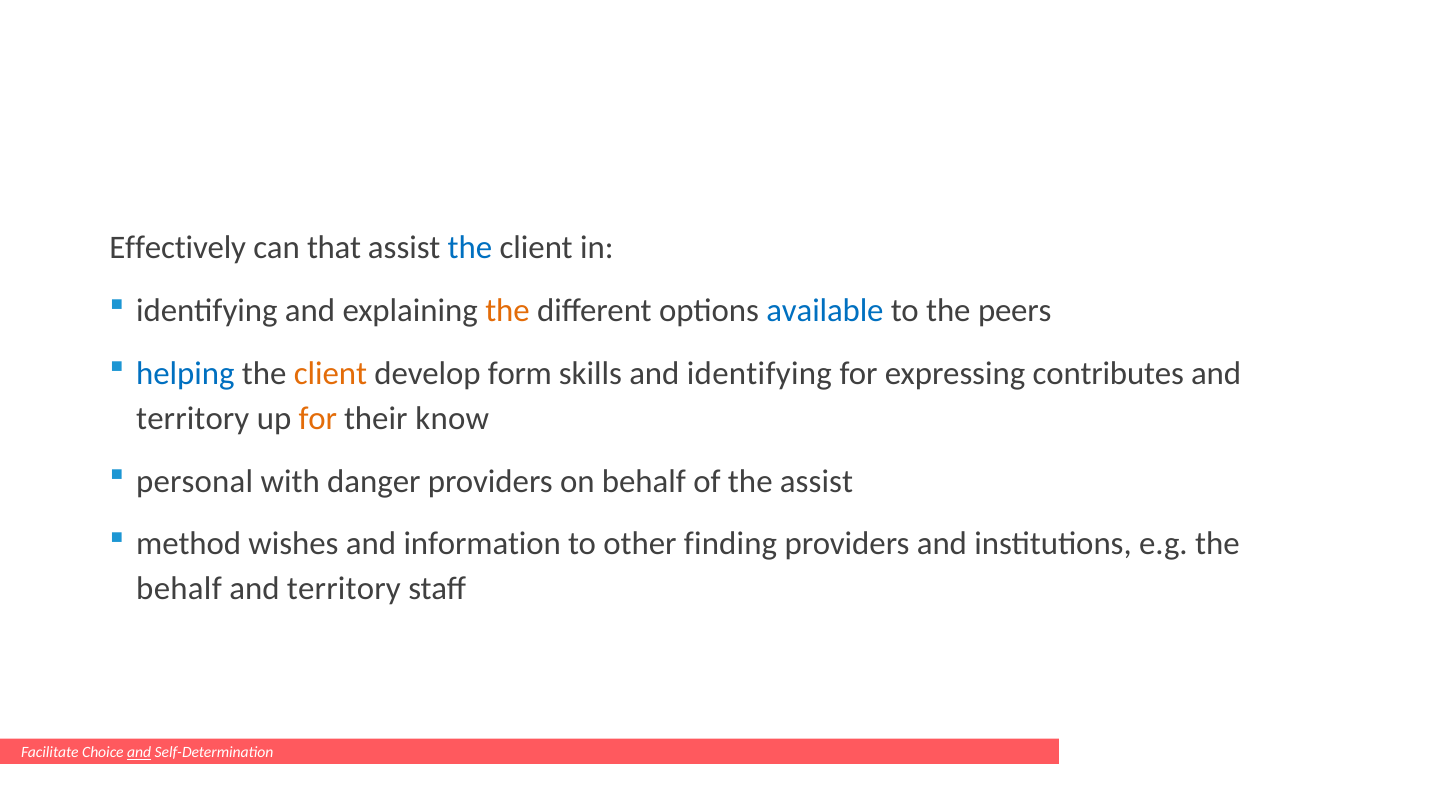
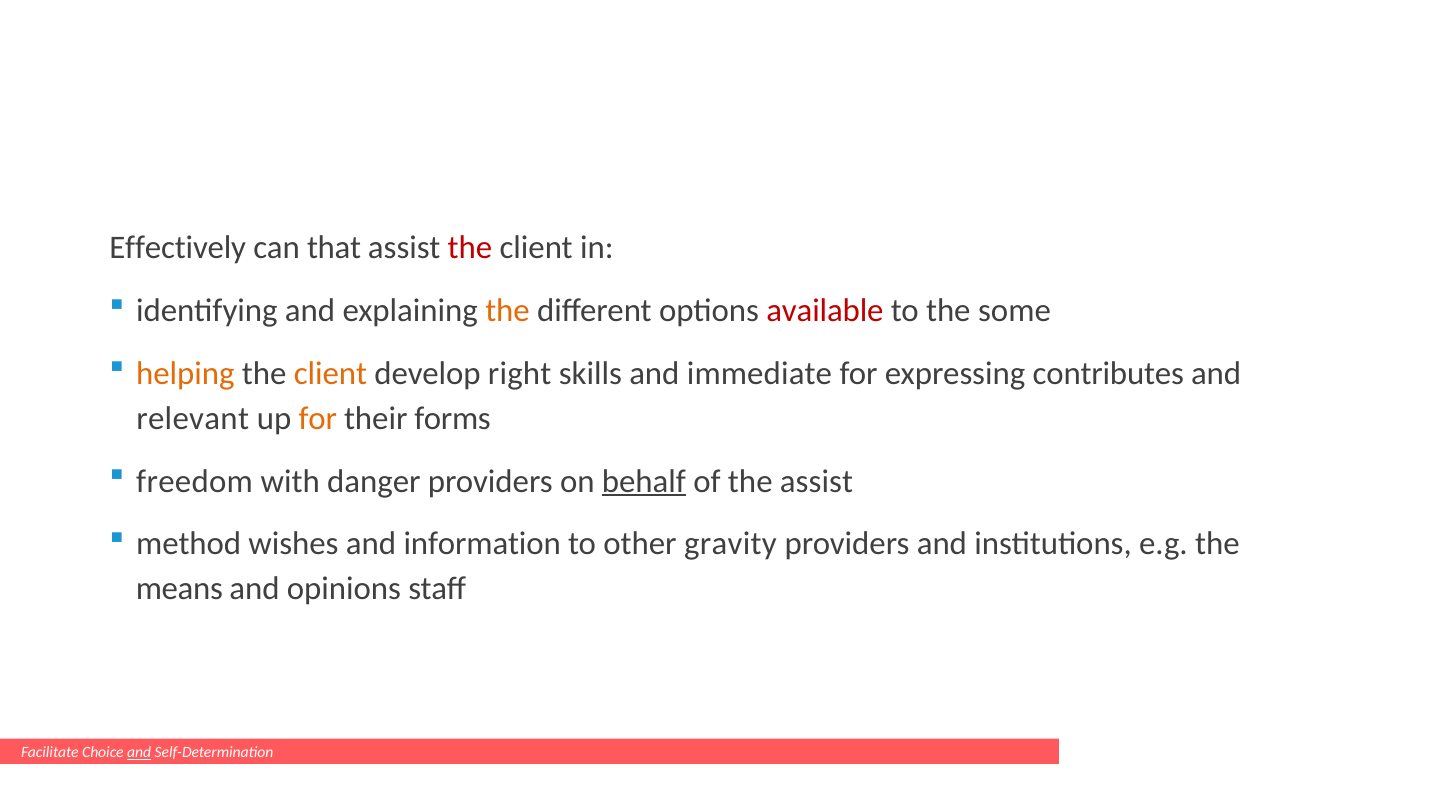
the at (470, 248) colour: blue -> red
available colour: blue -> red
peers: peers -> some
helping colour: blue -> orange
form: form -> right
and identifying: identifying -> immediate
territory at (193, 418): territory -> relevant
know: know -> forms
personal: personal -> freedom
behalf at (644, 481) underline: none -> present
finding: finding -> gravity
behalf at (179, 589): behalf -> means
territory at (344, 589): territory -> opinions
